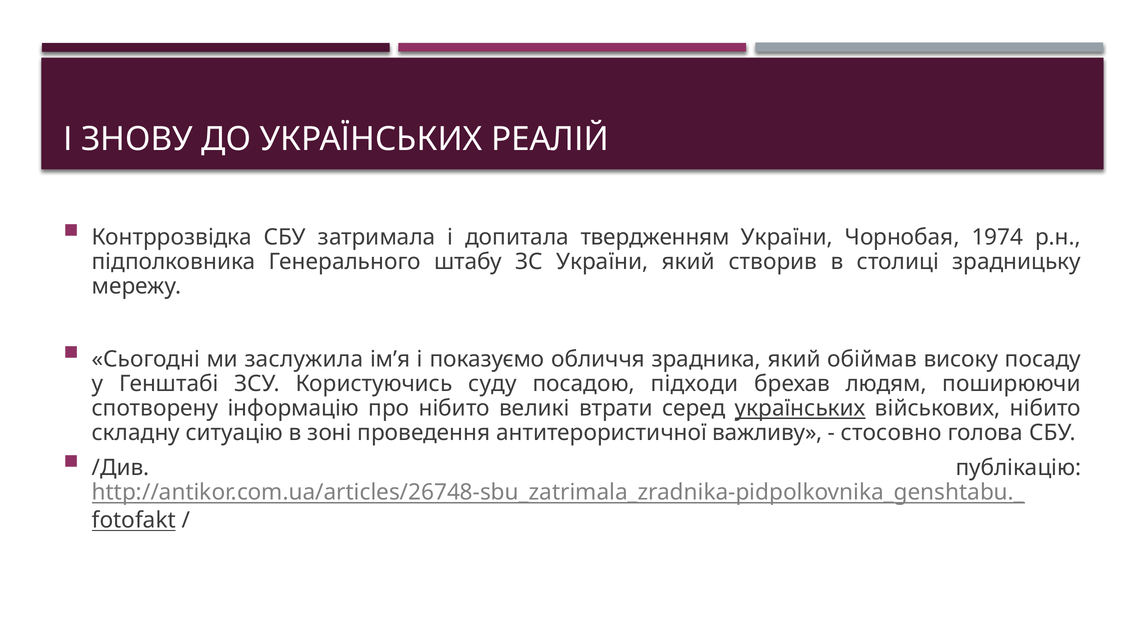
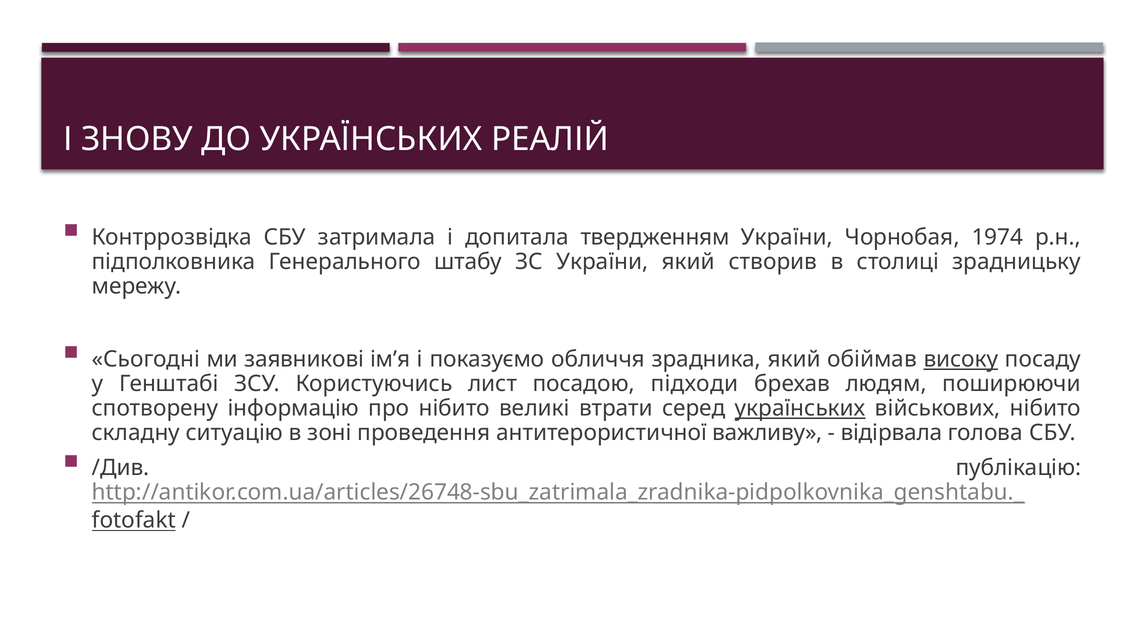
заслужила: заслужила -> заявникові
високу underline: none -> present
суду: суду -> лист
стосовно: стосовно -> відірвала
